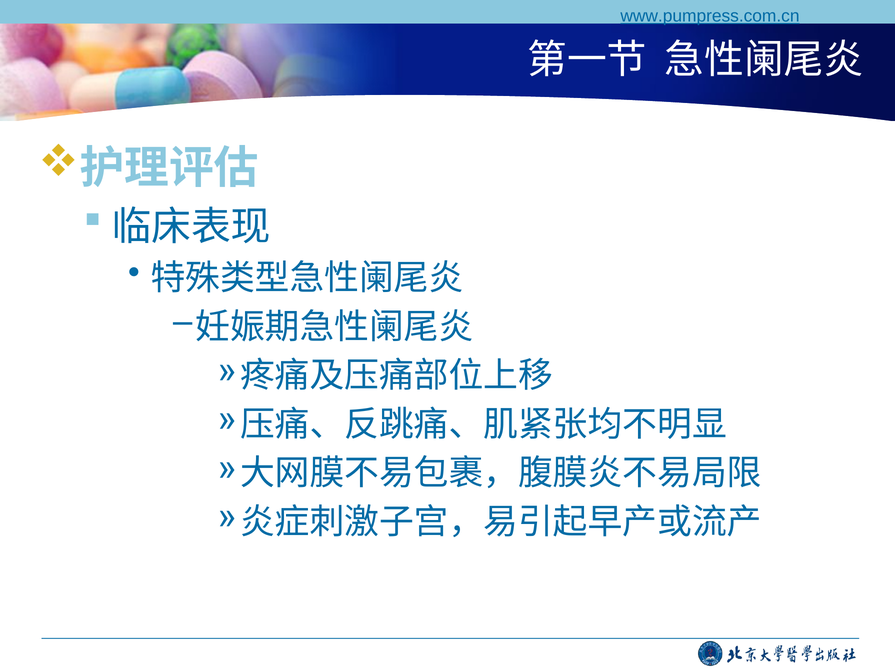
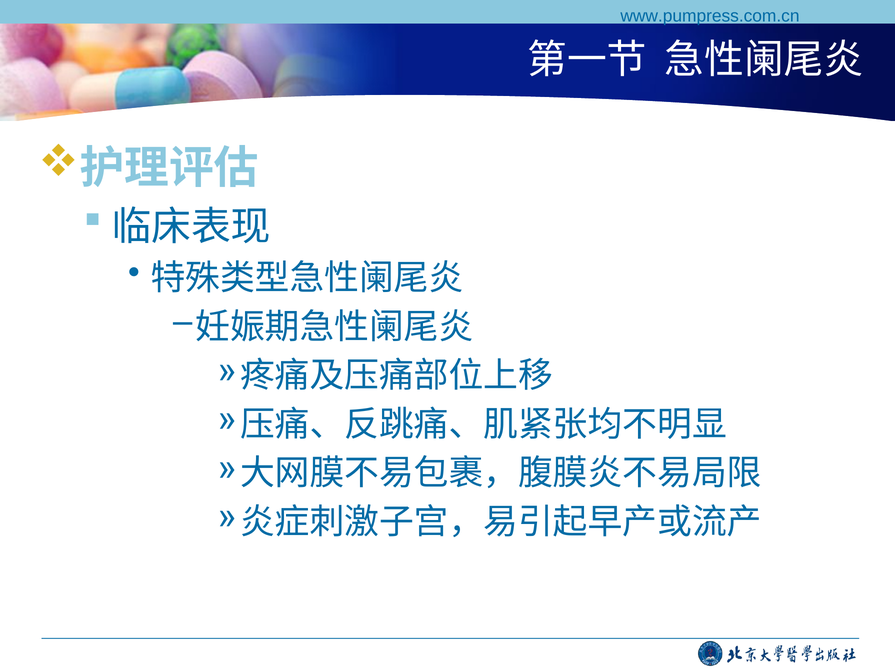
www.pumpress.com.cn underline: present -> none
